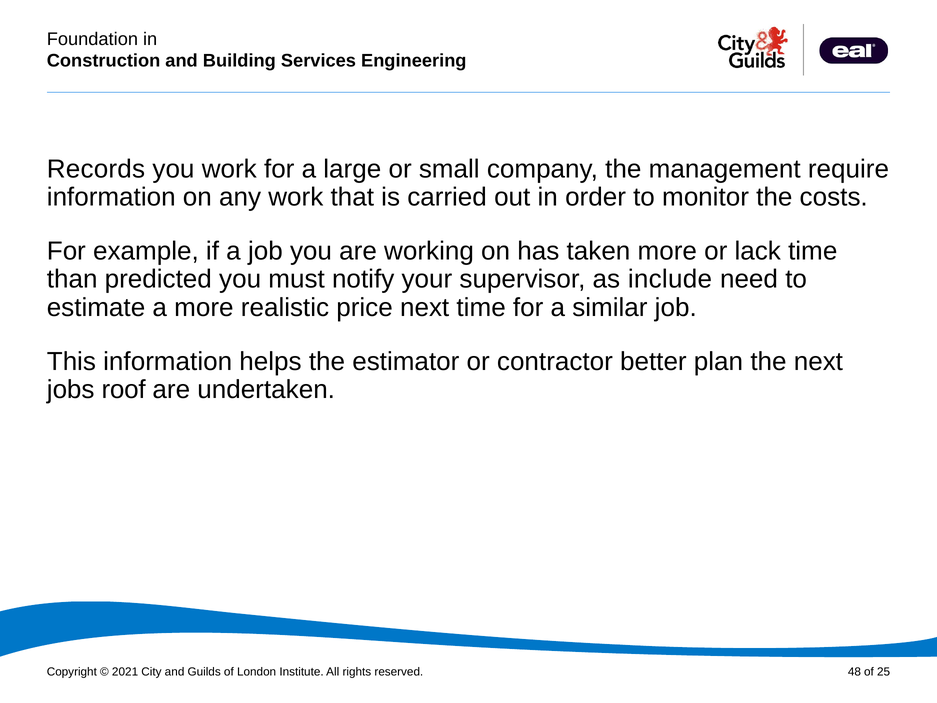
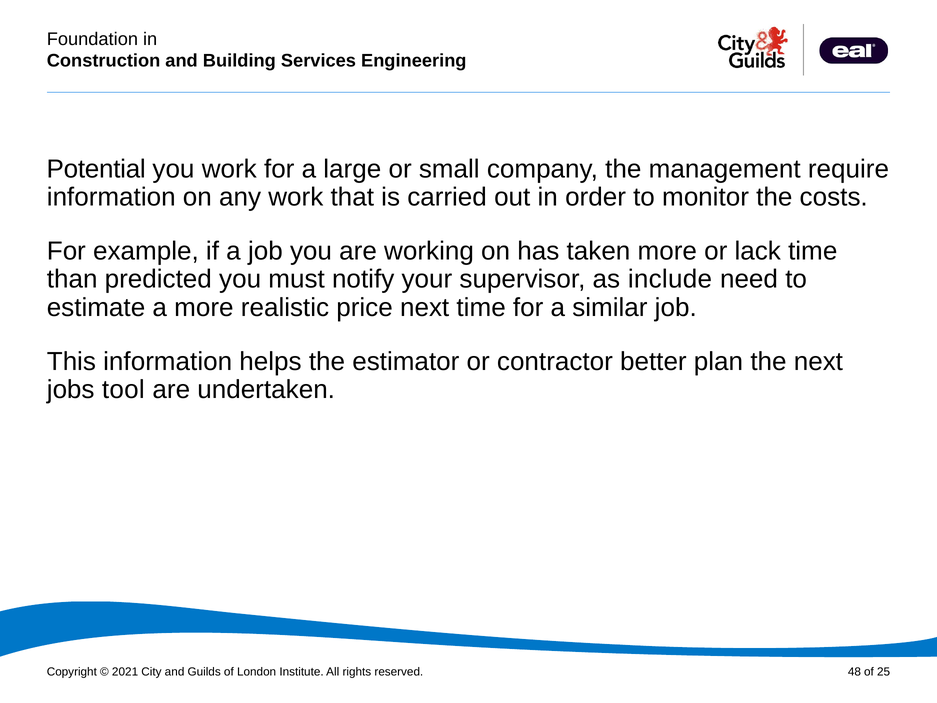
Records: Records -> Potential
roof: roof -> tool
